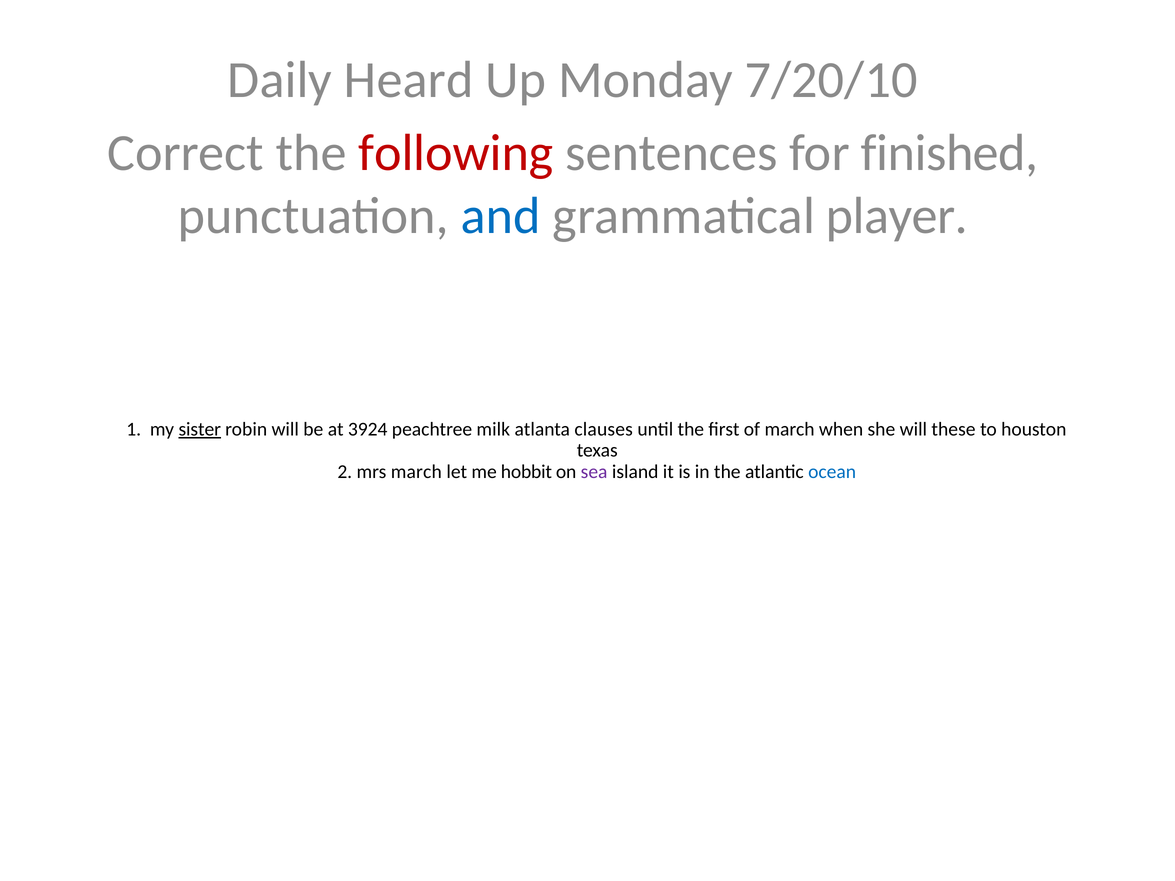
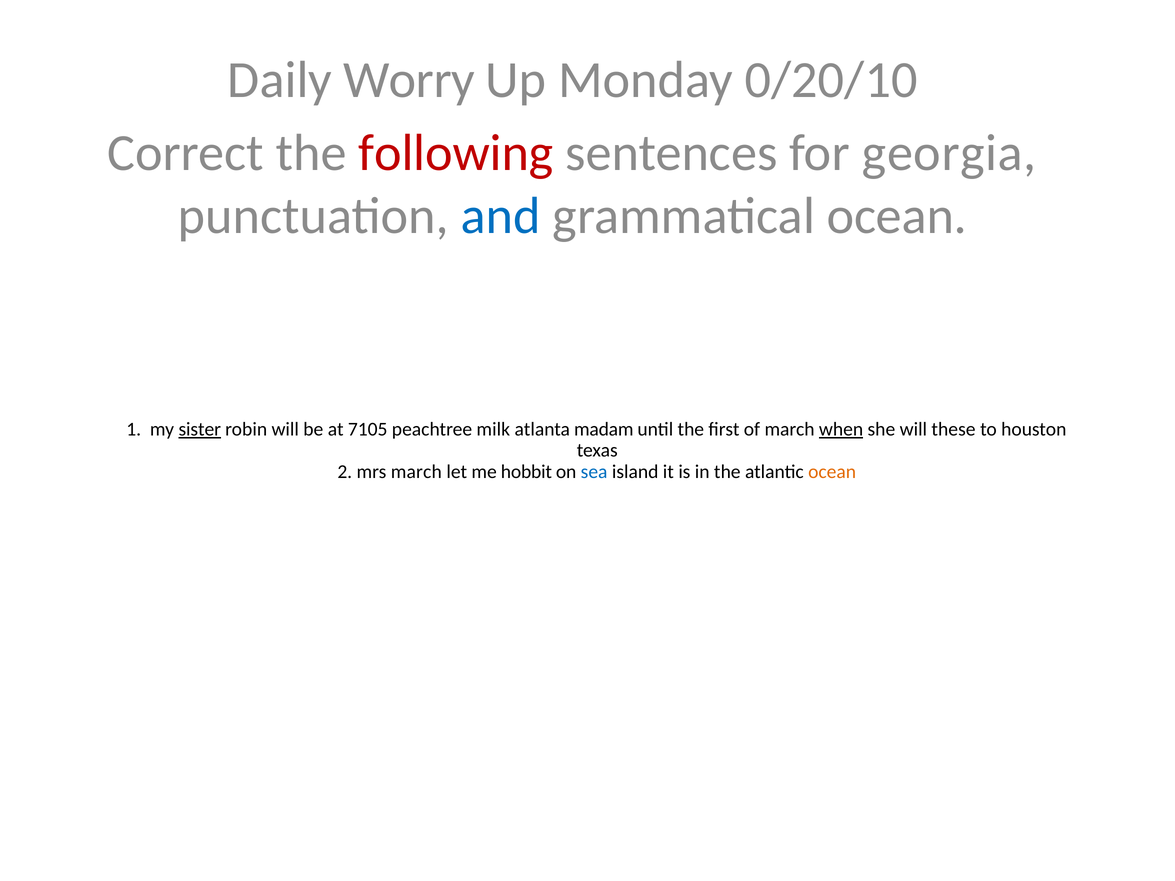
Heard: Heard -> Worry
7/20/10: 7/20/10 -> 0/20/10
finished: finished -> georgia
grammatical player: player -> ocean
3924: 3924 -> 7105
clauses: clauses -> madam
when underline: none -> present
sea colour: purple -> blue
ocean at (832, 472) colour: blue -> orange
